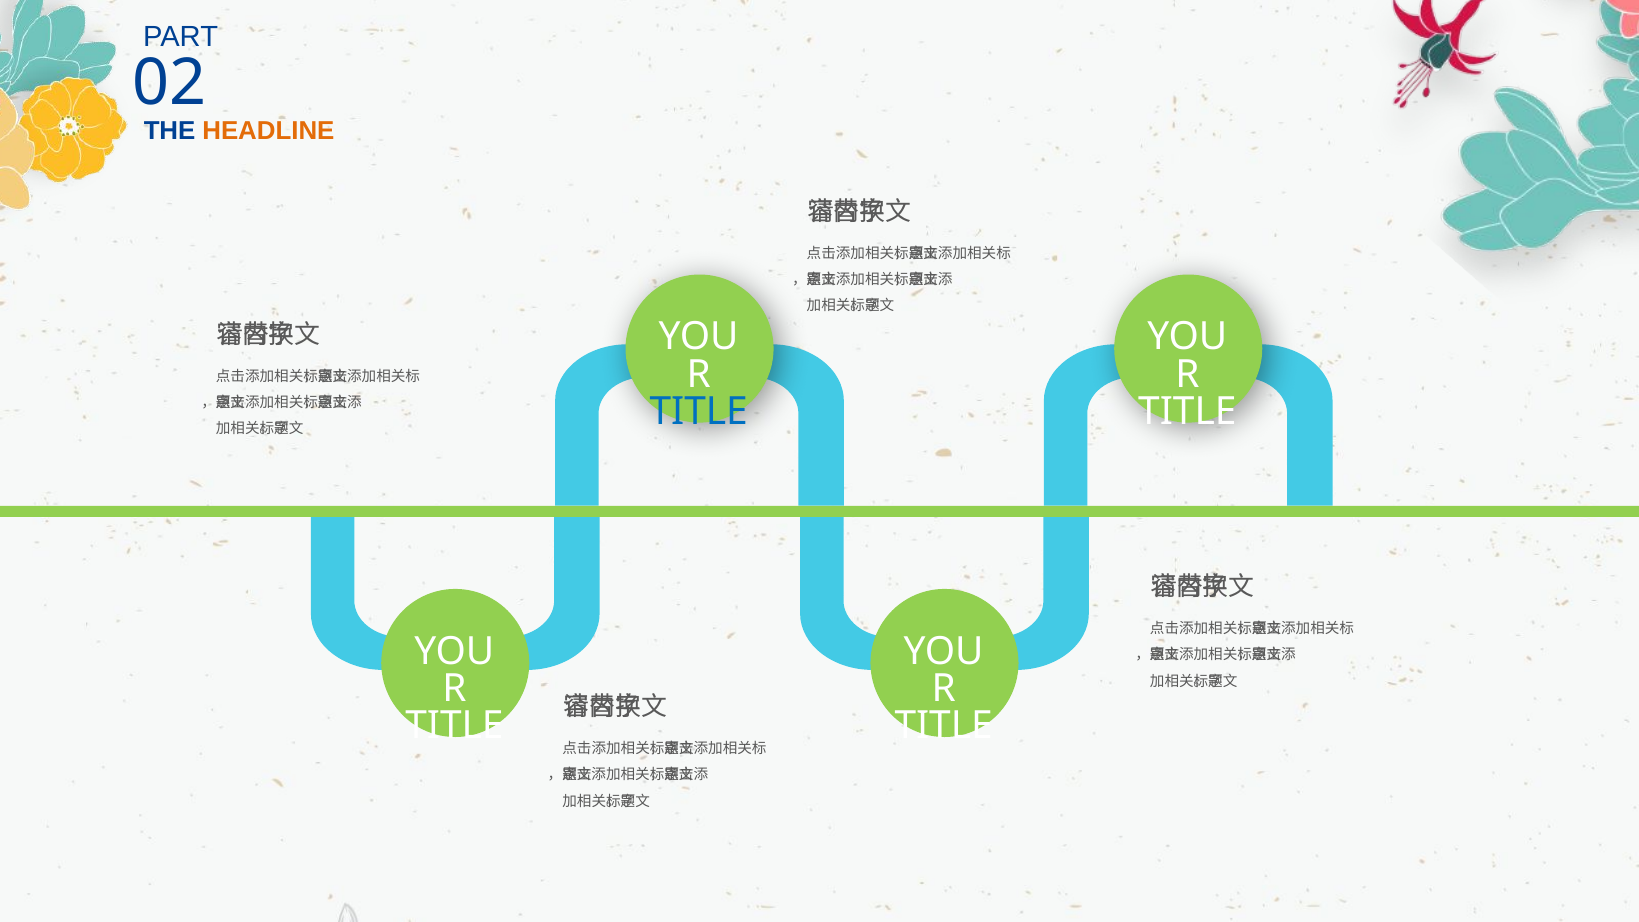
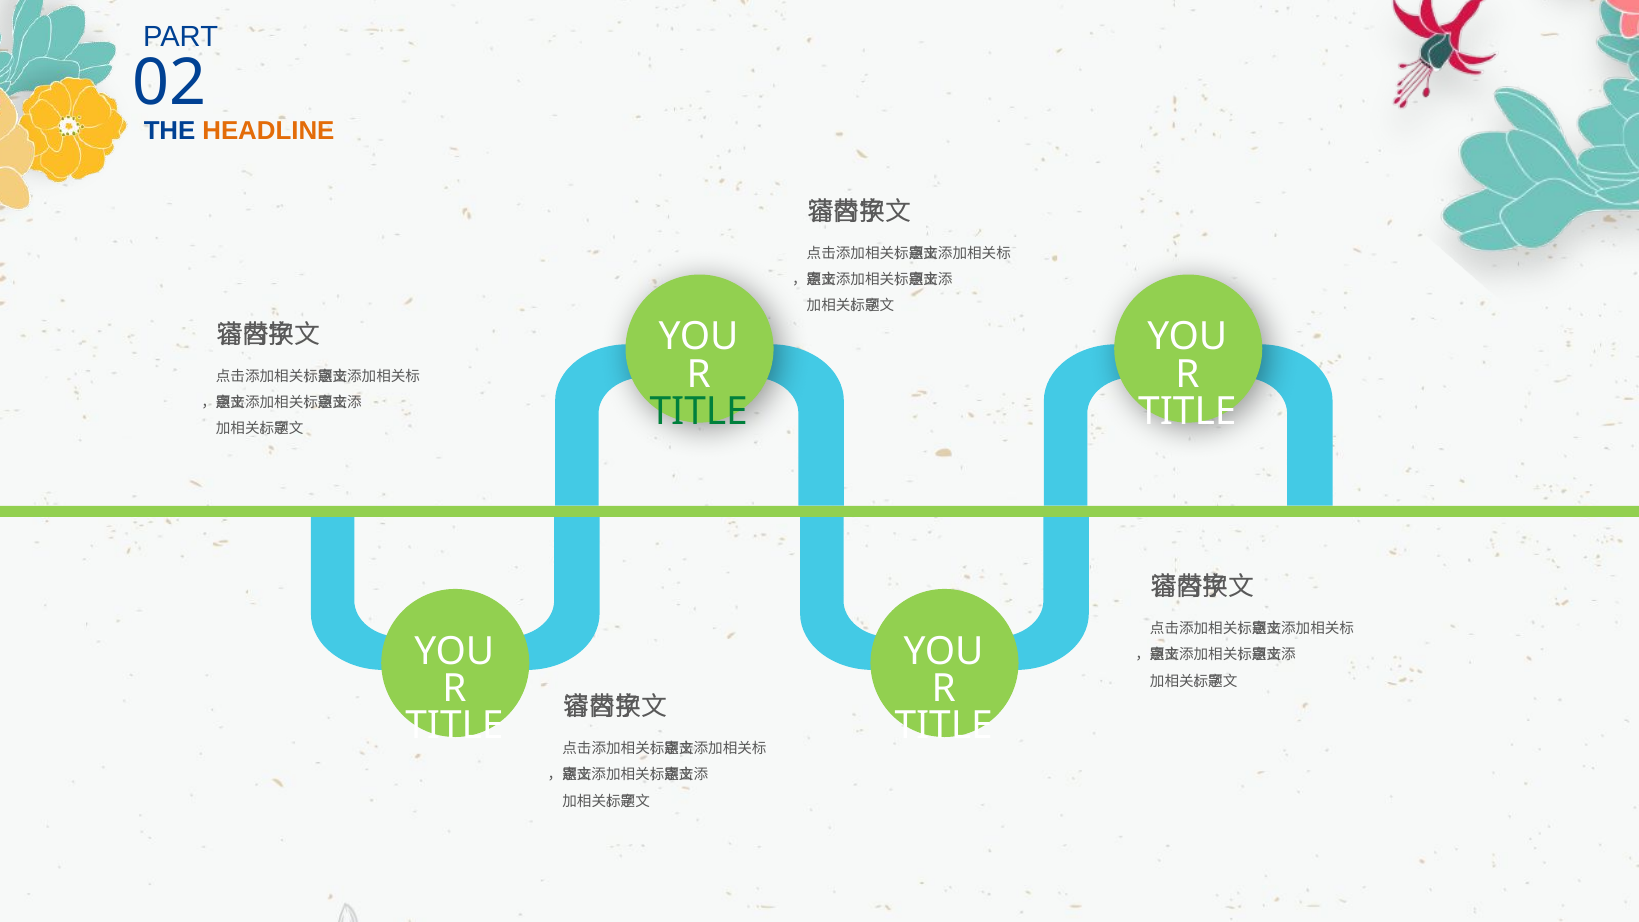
TITLE at (699, 411) colour: blue -> green
